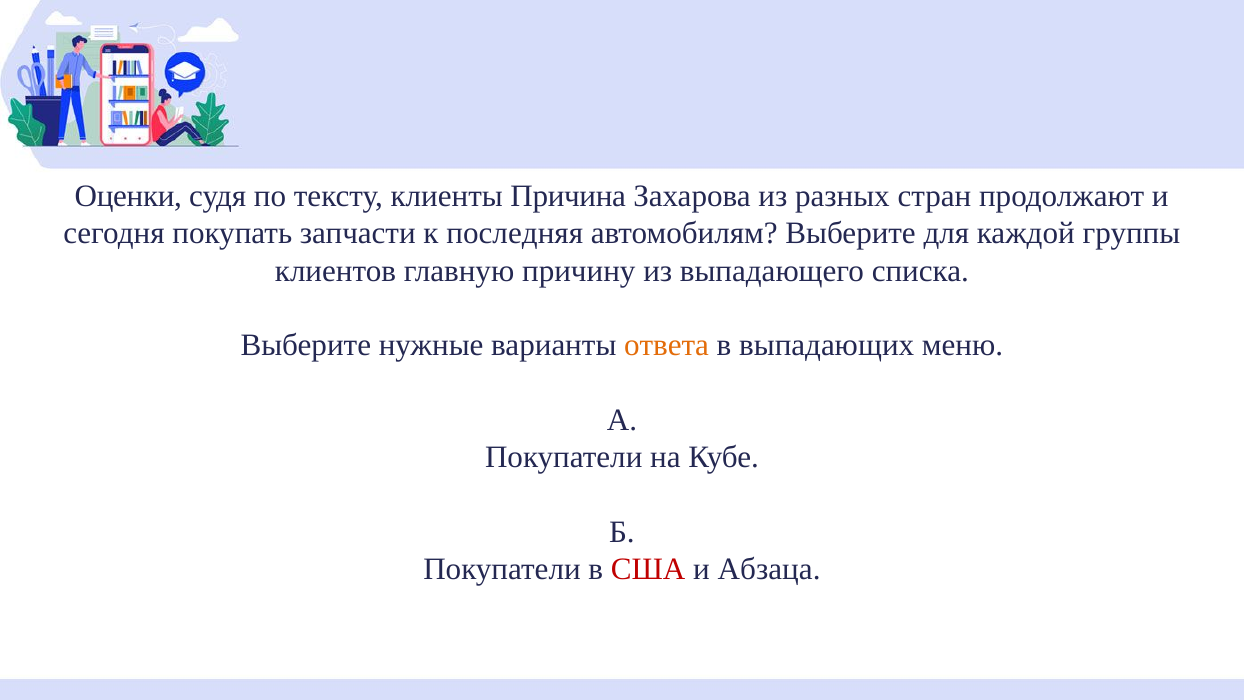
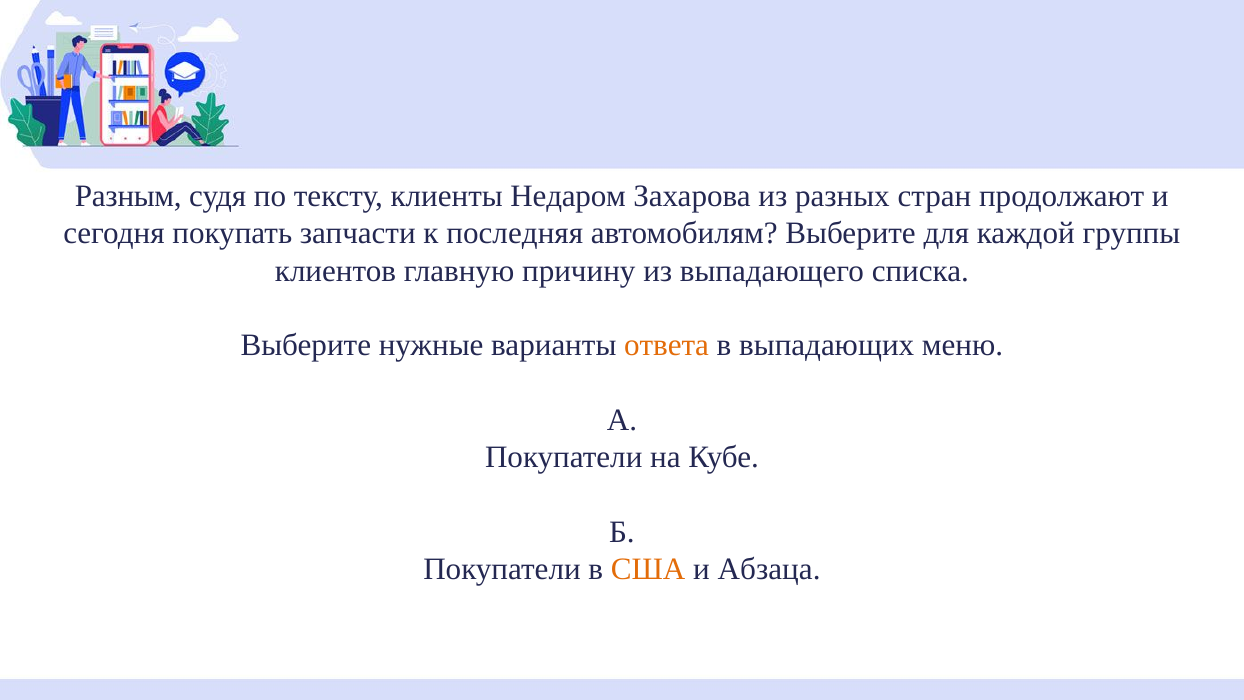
Оценки: Оценки -> Разным
Причина: Причина -> Недаром
США colour: red -> orange
